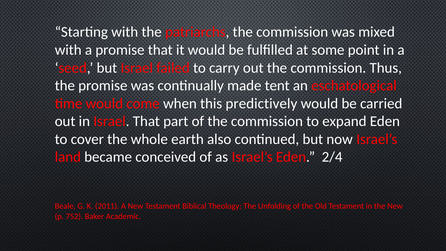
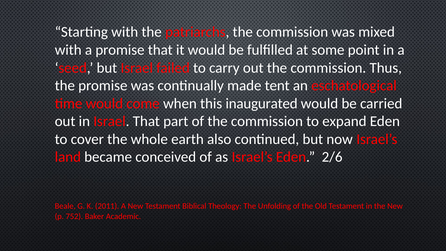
predictively: predictively -> inaugurated
2/4: 2/4 -> 2/6
